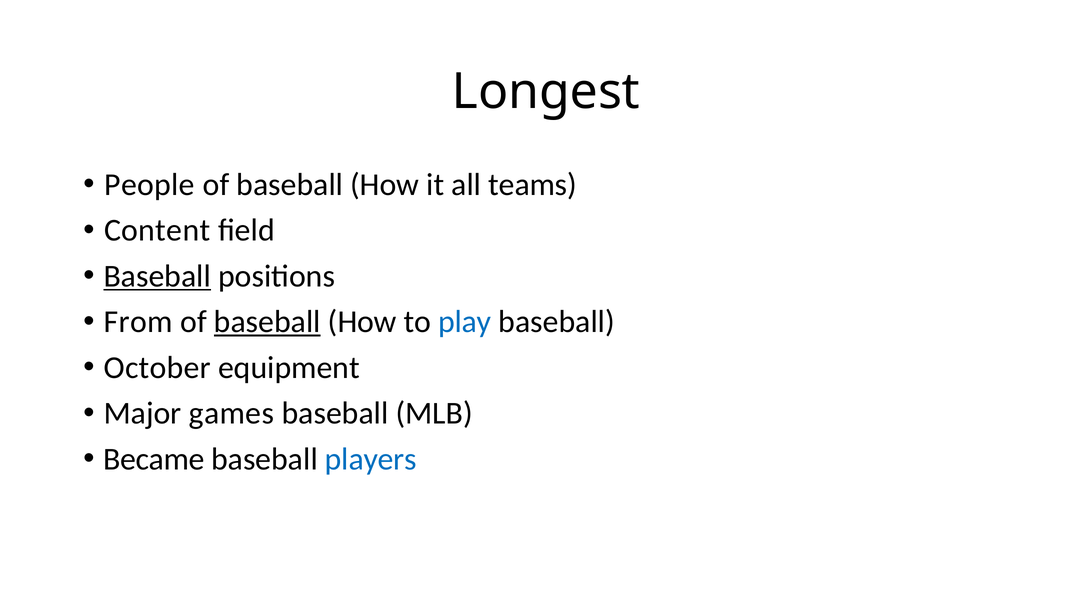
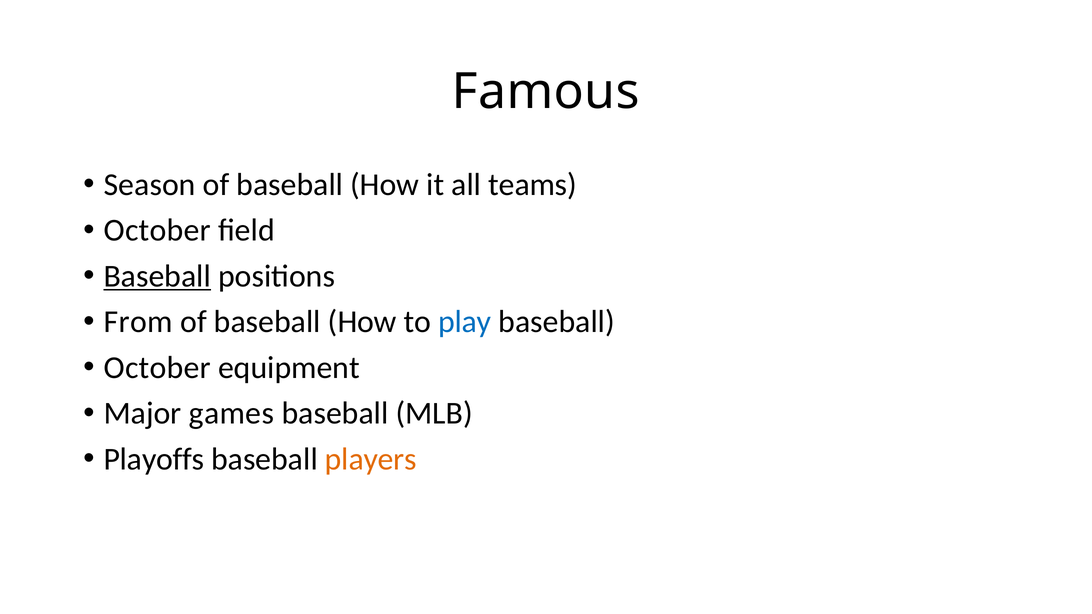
Longest: Longest -> Famous
People: People -> Season
Content at (157, 230): Content -> October
baseball at (267, 322) underline: present -> none
Became: Became -> Playoffs
players colour: blue -> orange
